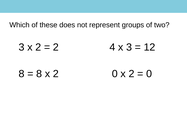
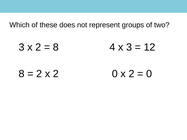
2 at (56, 47): 2 -> 8
8 at (39, 74): 8 -> 2
